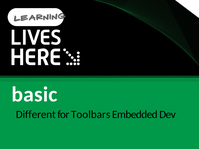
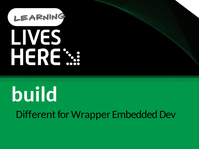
basic: basic -> build
Toolbars: Toolbars -> Wrapper
